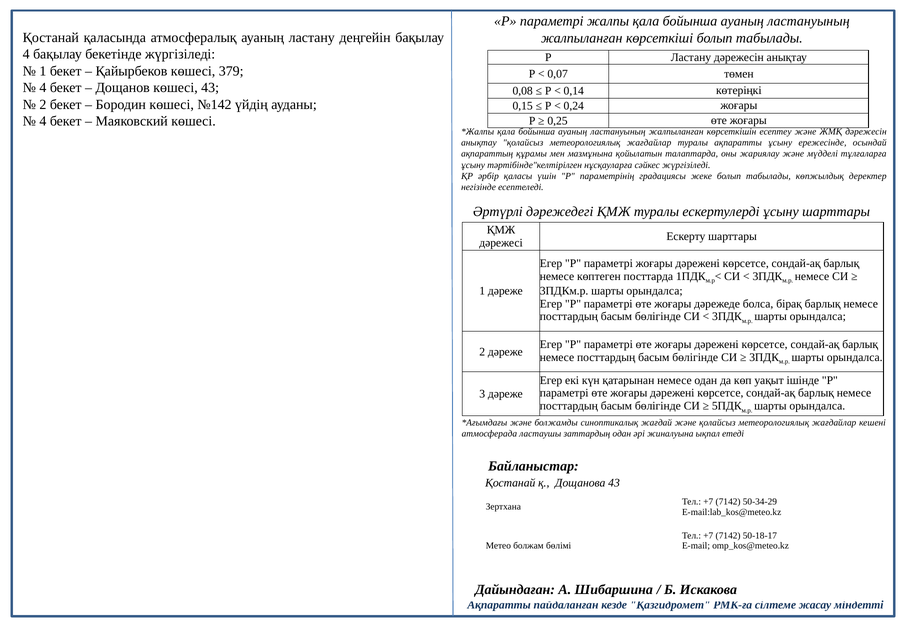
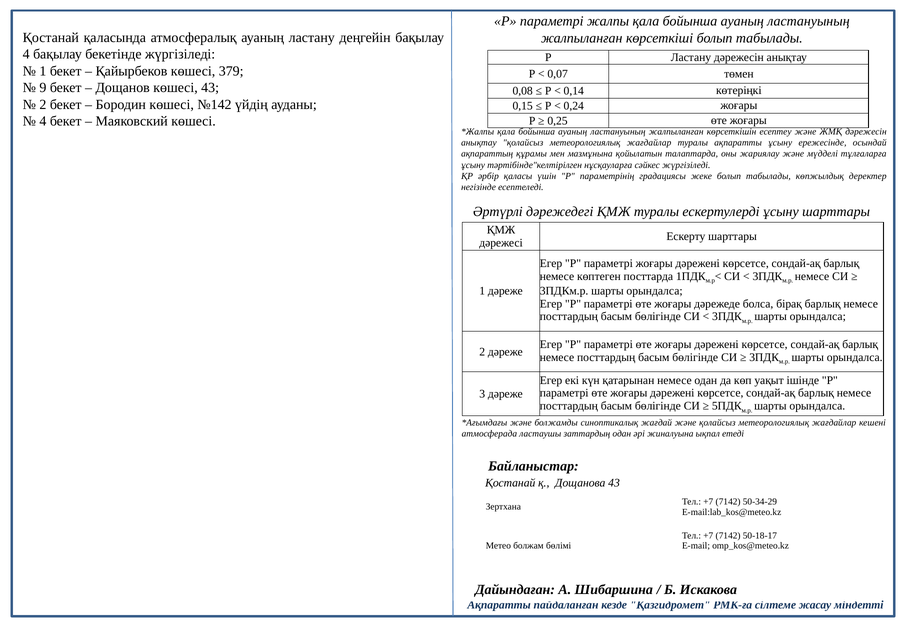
4 at (43, 88): 4 -> 9
